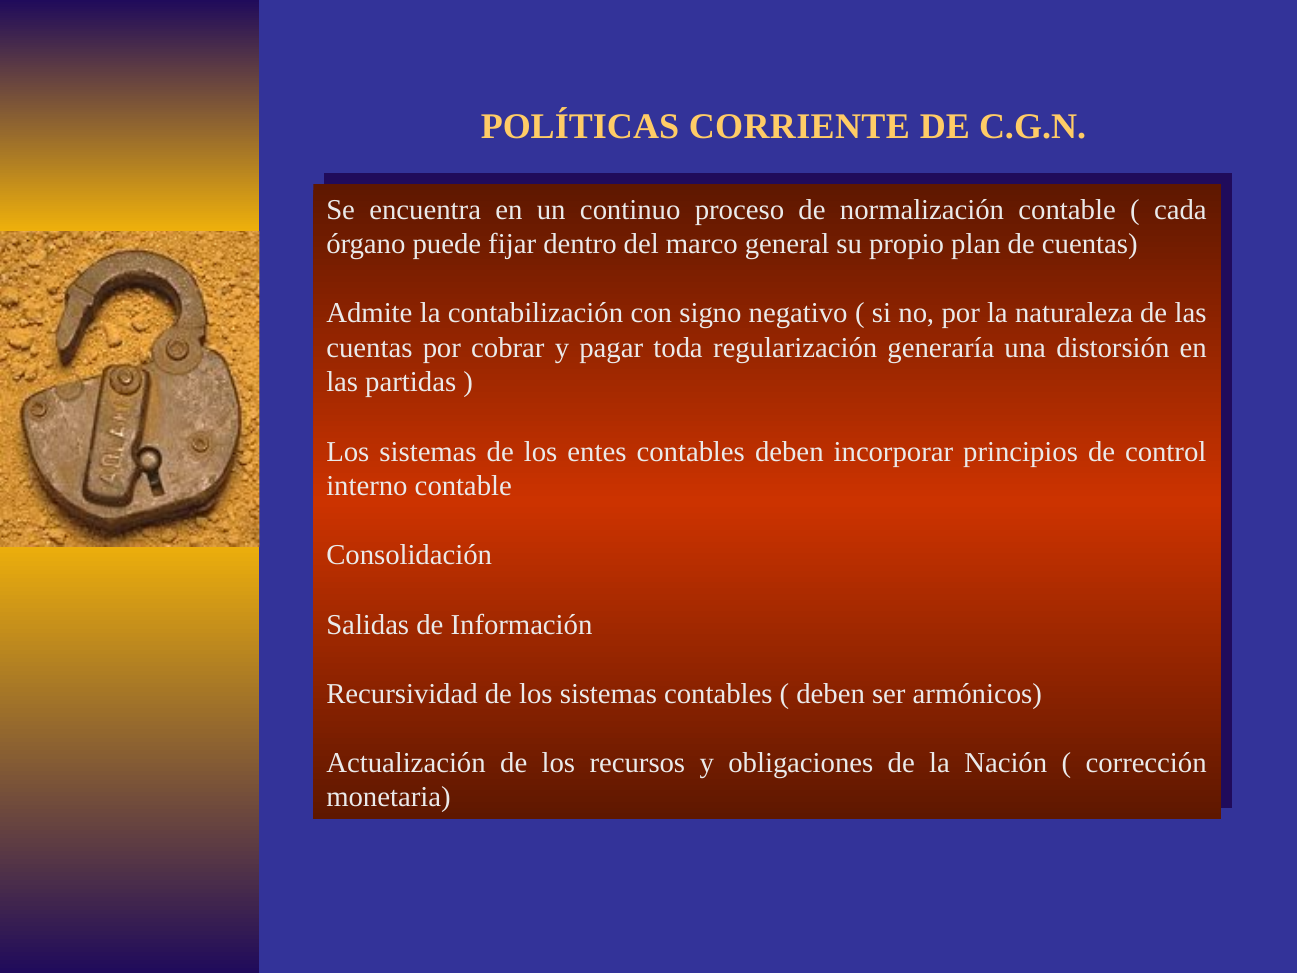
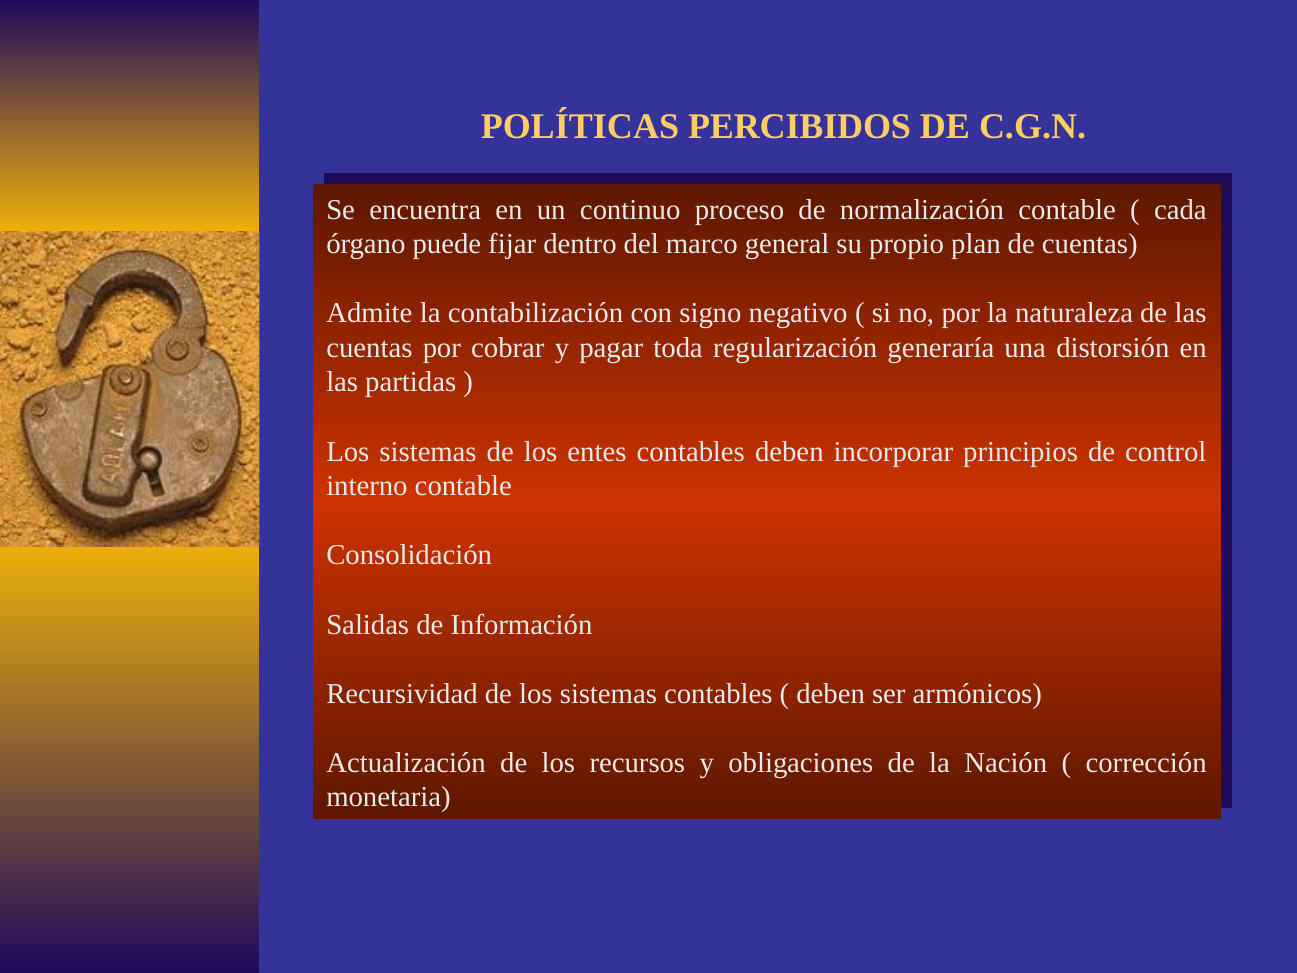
CORRIENTE: CORRIENTE -> PERCIBIDOS
